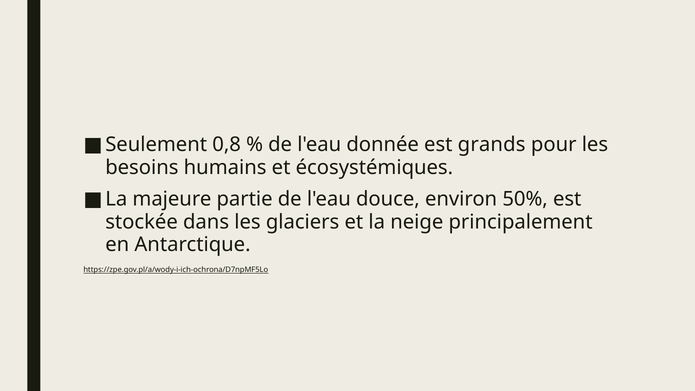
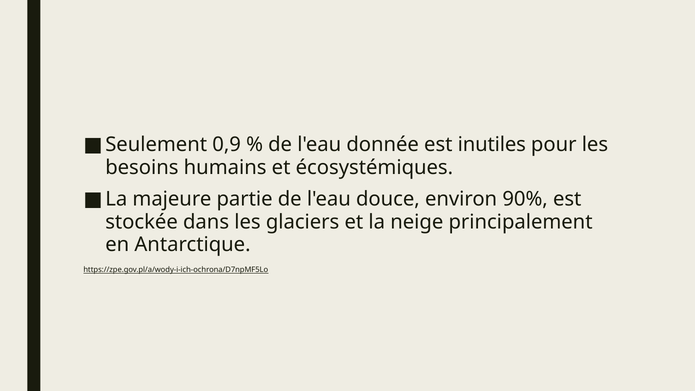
0,8: 0,8 -> 0,9
grands: grands -> inutiles
50%: 50% -> 90%
